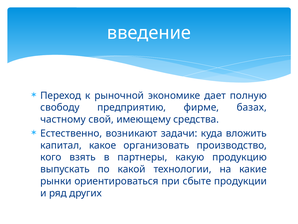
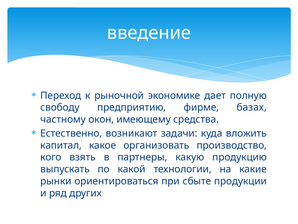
свой: свой -> окон
